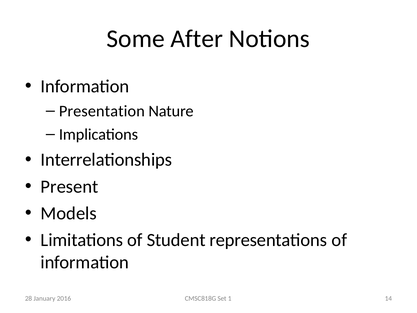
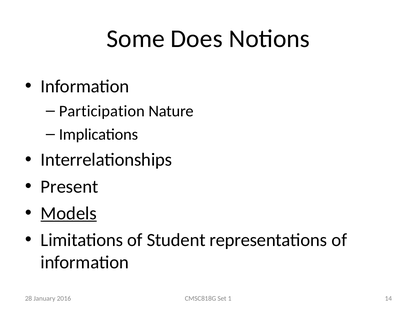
After: After -> Does
Presentation: Presentation -> Participation
Models underline: none -> present
